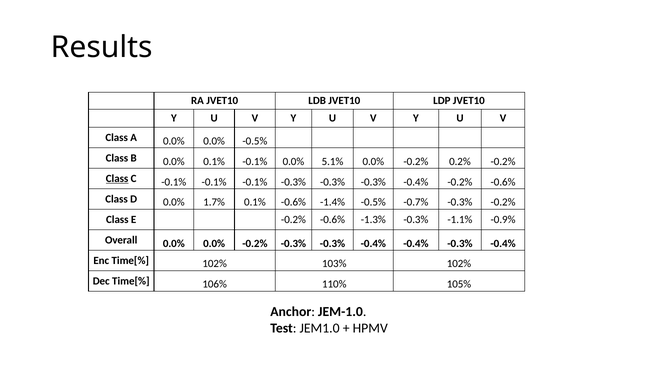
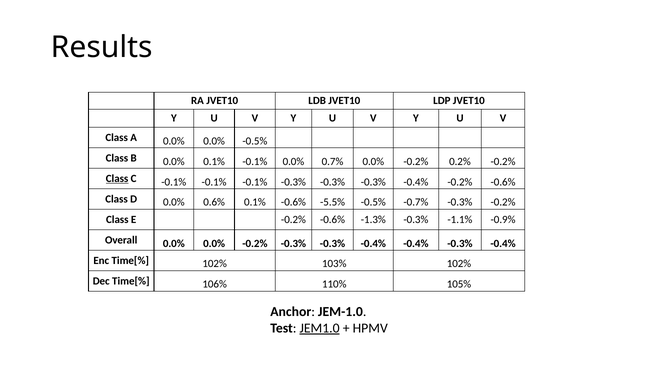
5.1%: 5.1% -> 0.7%
1.7%: 1.7% -> 0.6%
-1.4%: -1.4% -> -5.5%
JEM1.0 underline: none -> present
